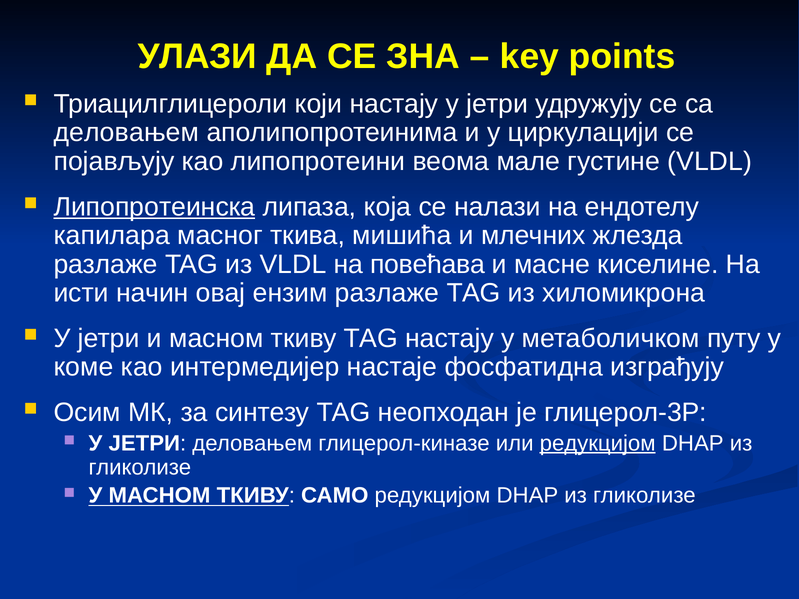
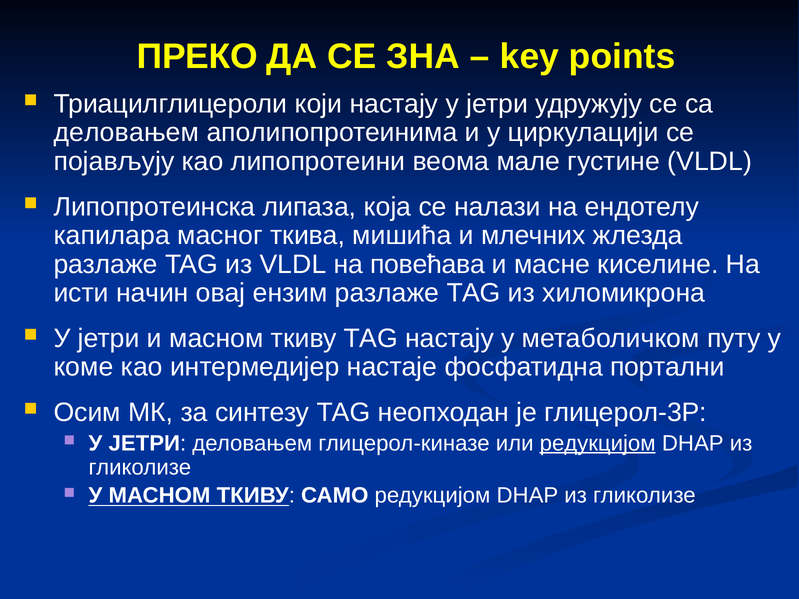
УЛАЗИ: УЛАЗИ -> ПРЕКО
Липопротеинска underline: present -> none
изграђују: изграђују -> портални
